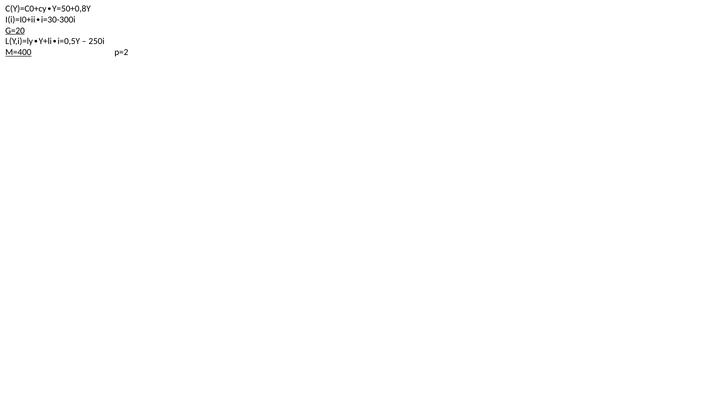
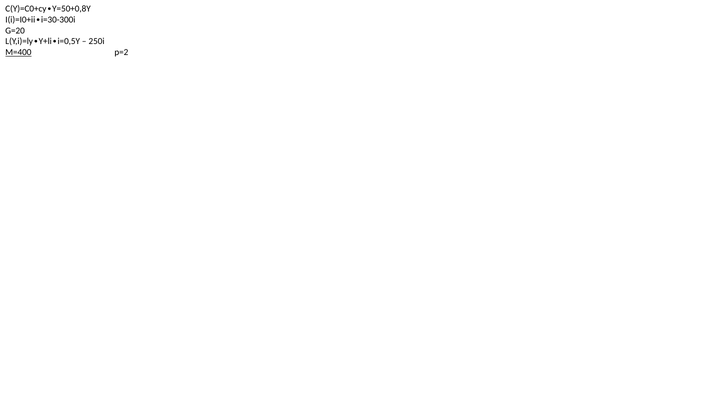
G=20 underline: present -> none
